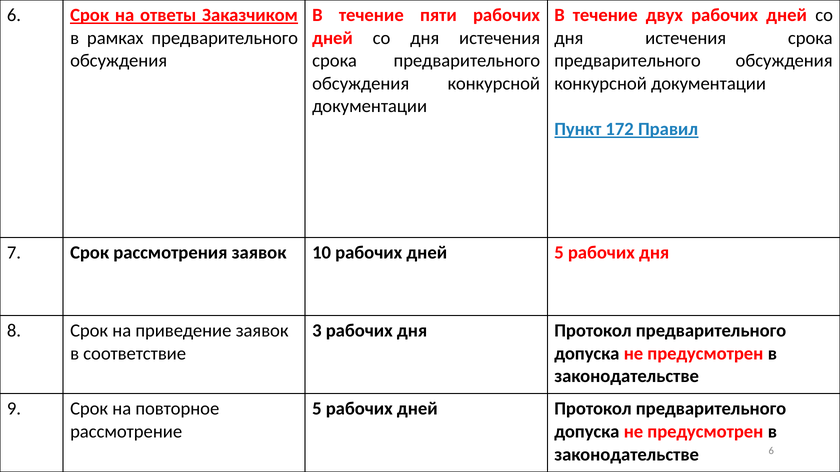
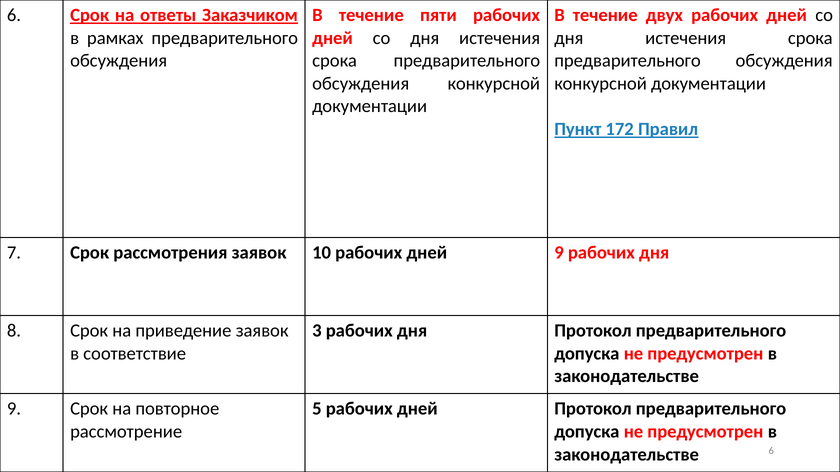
дней 5: 5 -> 9
